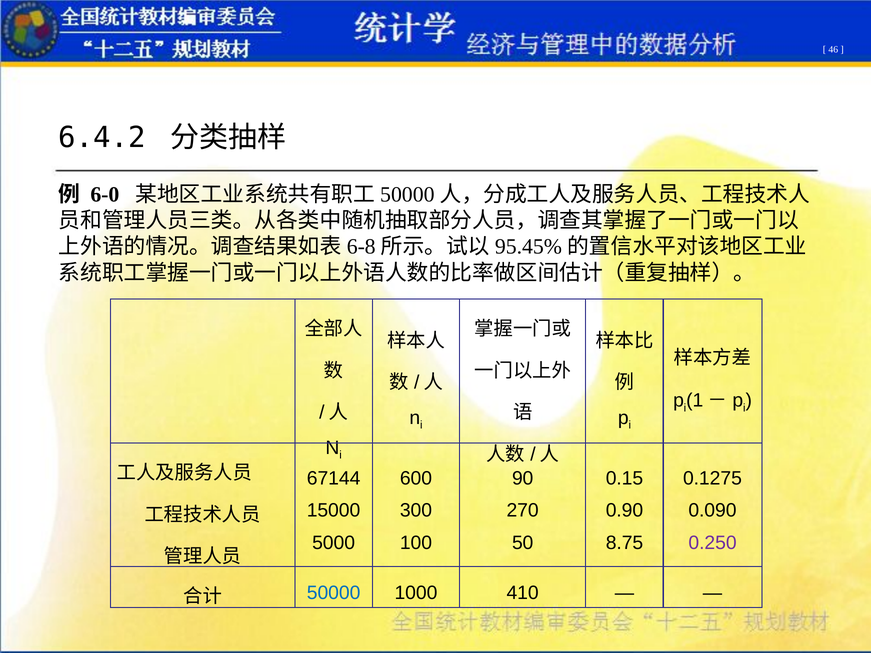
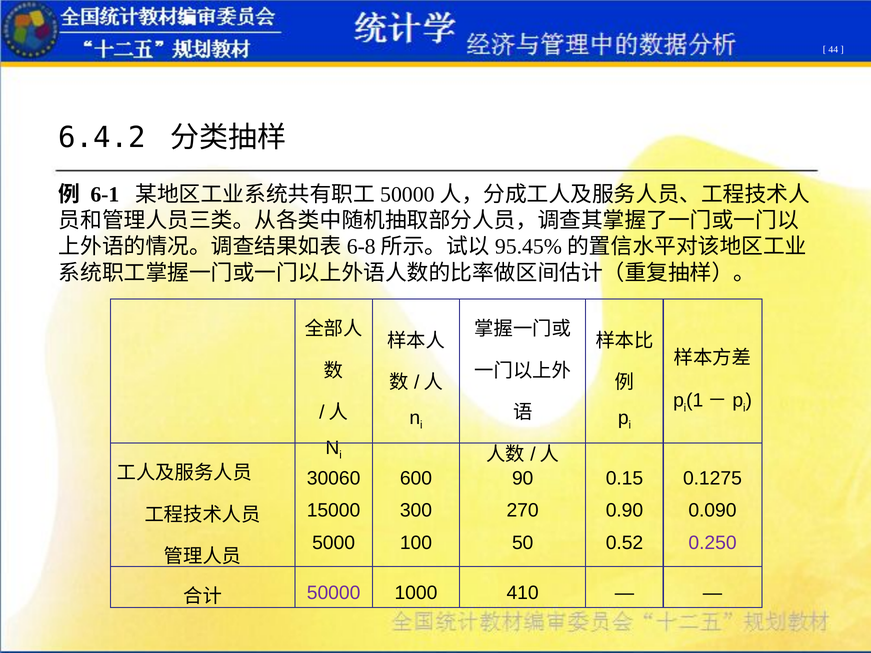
46: 46 -> 44
6-0: 6-0 -> 6-1
67144: 67144 -> 30060
8.75: 8.75 -> 0.52
50000 colour: blue -> purple
